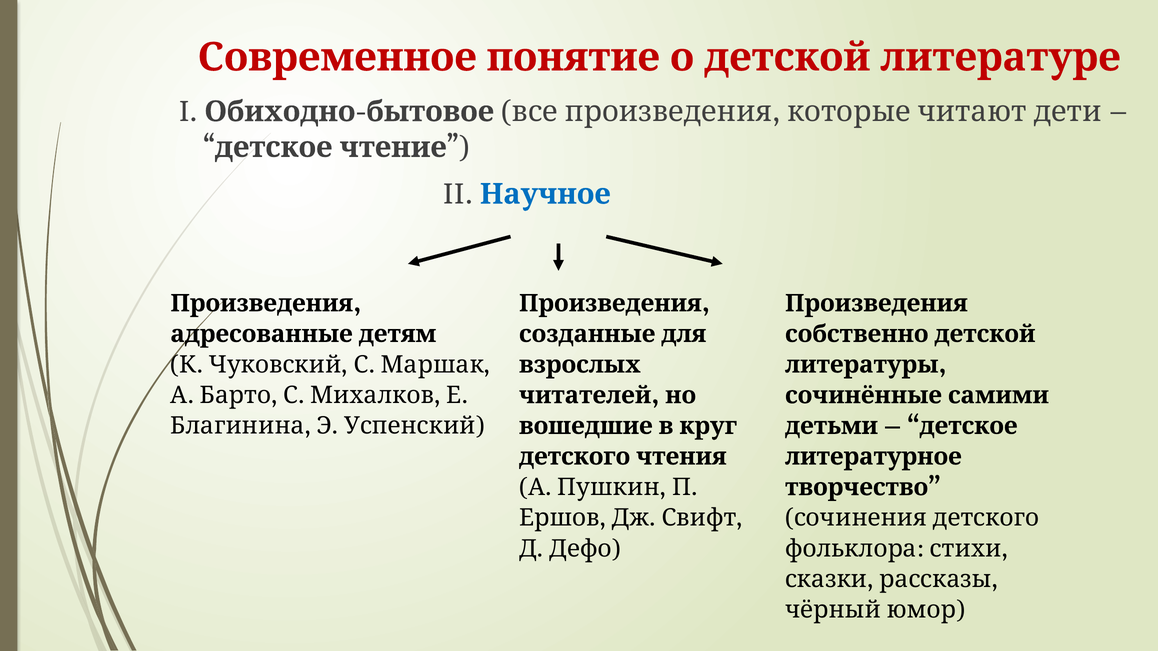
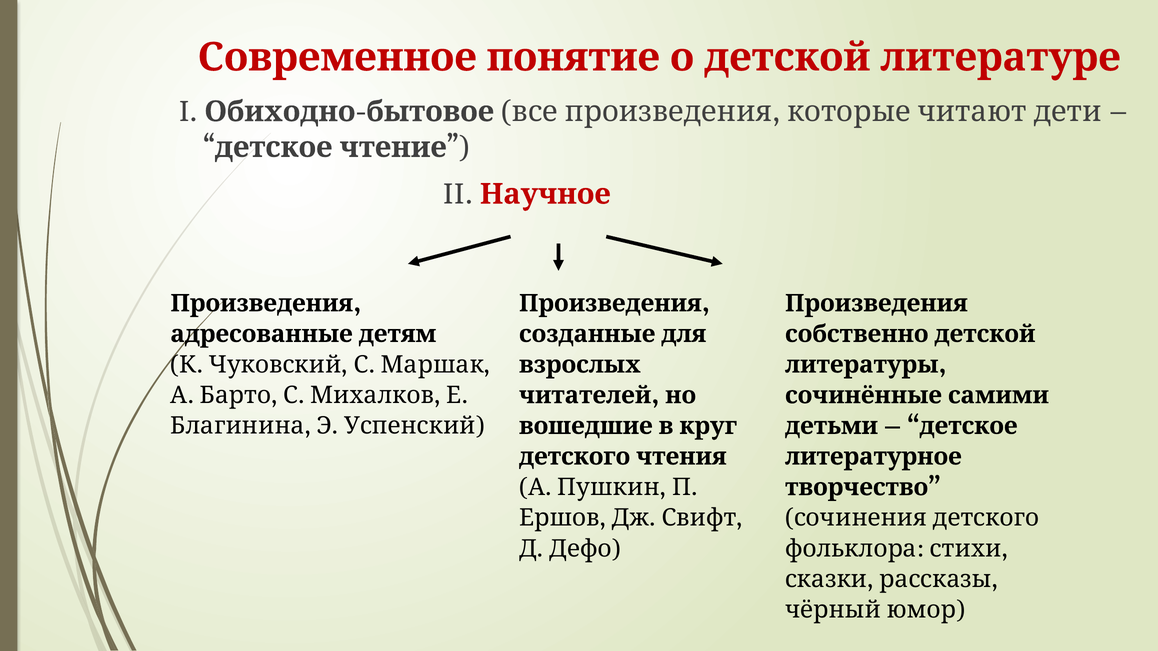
Научное colour: blue -> red
